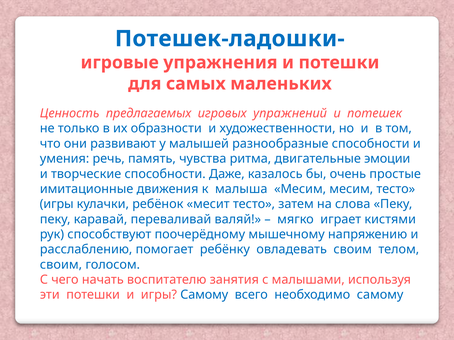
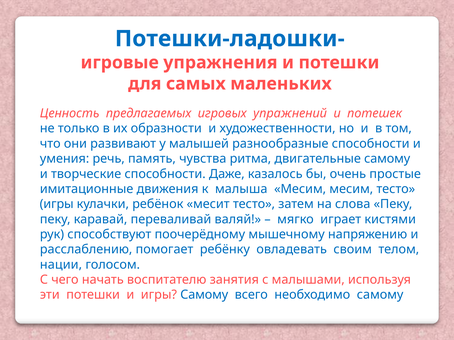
Потешек-ладошки-: Потешек-ладошки- -> Потешки-ладошки-
двигательные эмоции: эмоции -> самому
своим at (61, 265): своим -> нации
